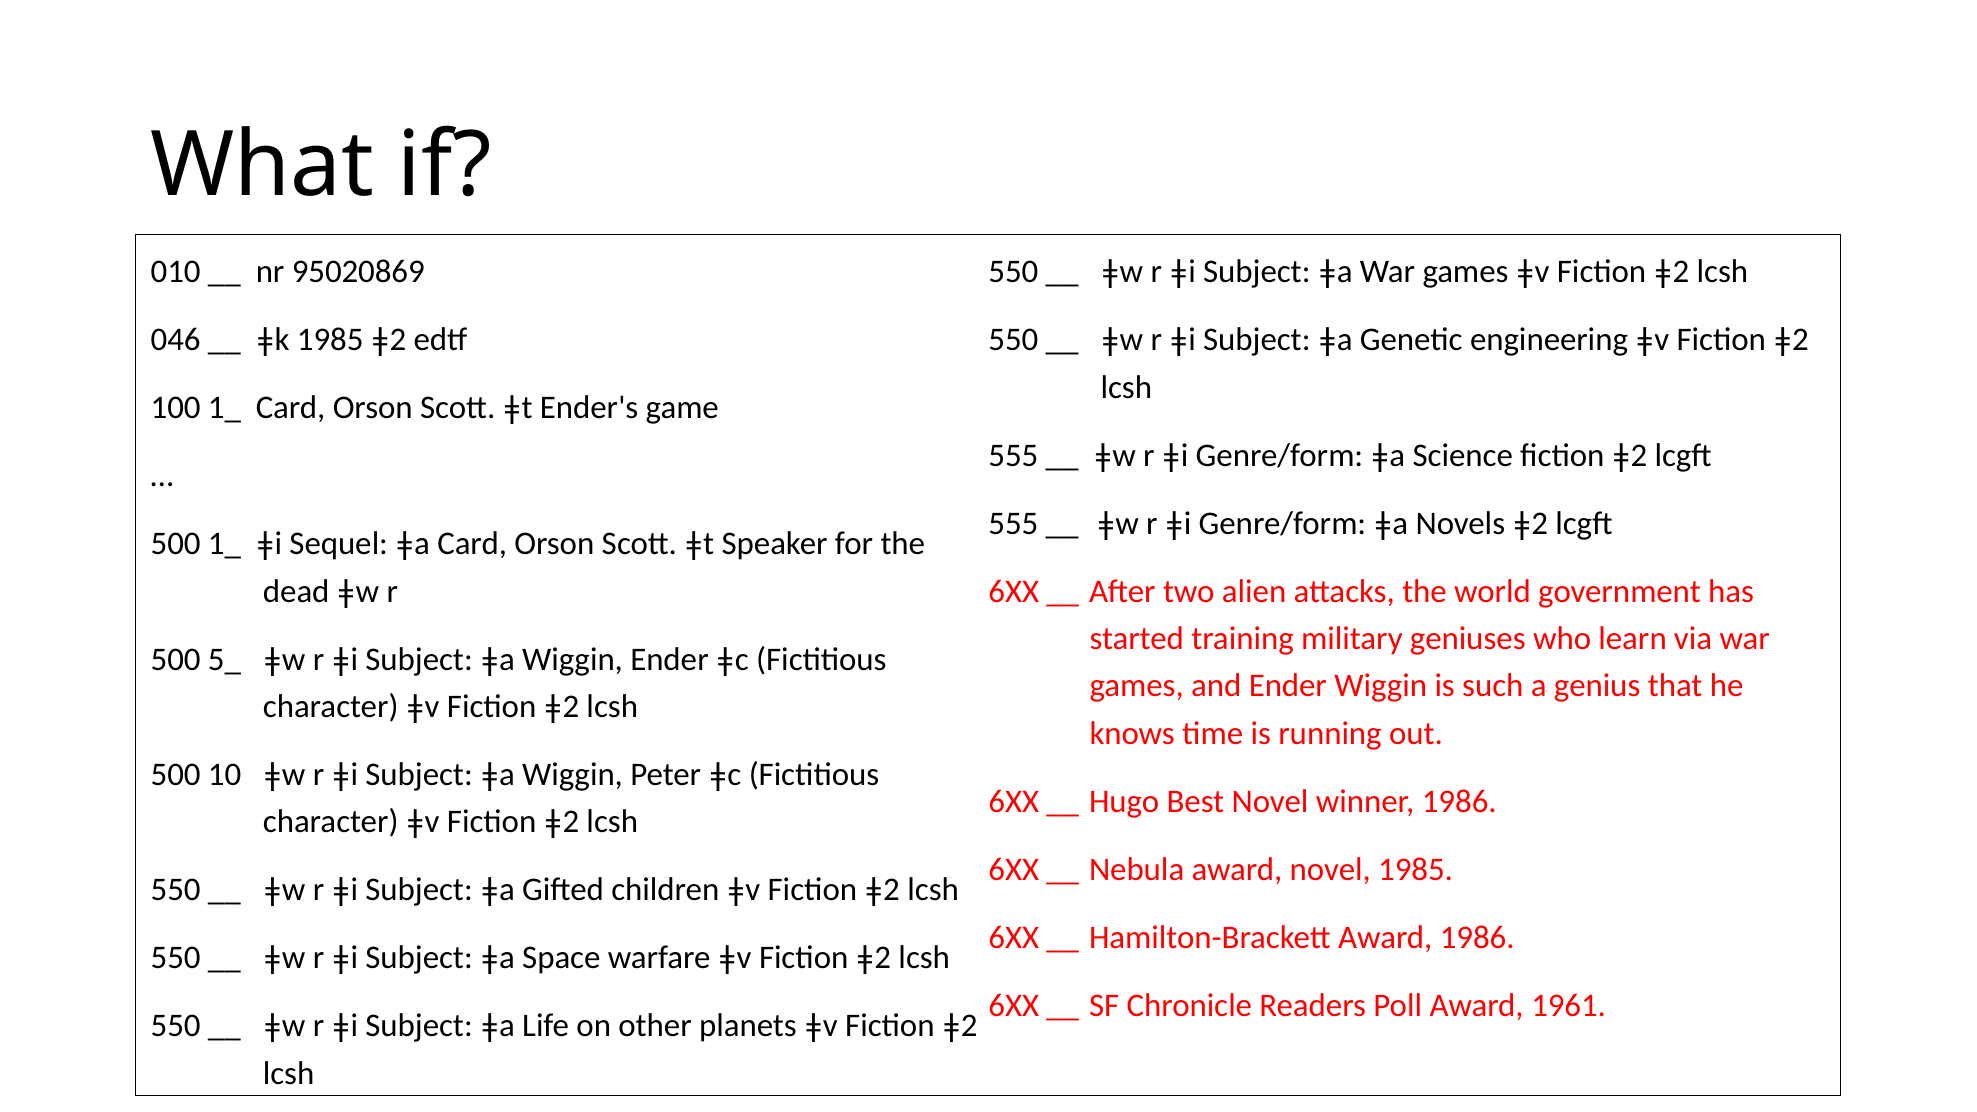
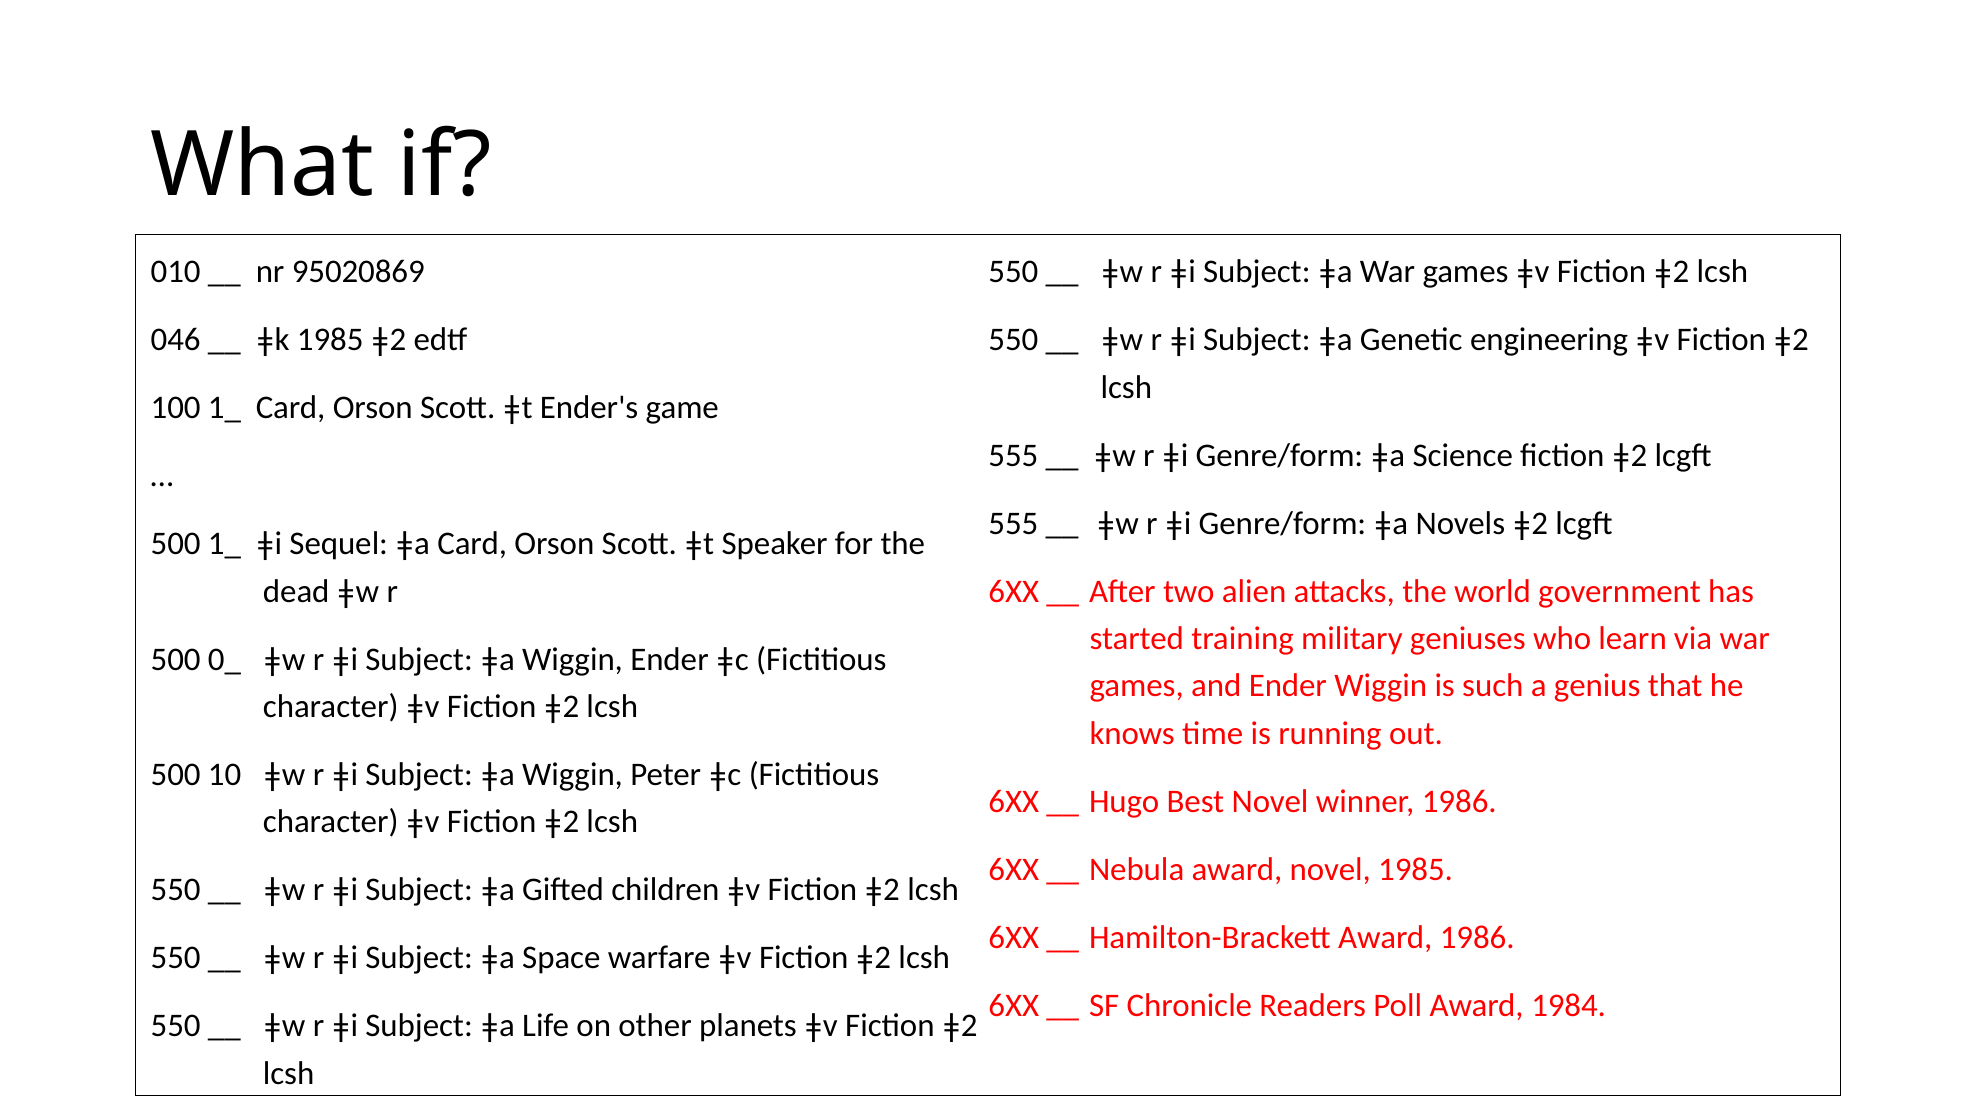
5_: 5_ -> 0_
1961: 1961 -> 1984
